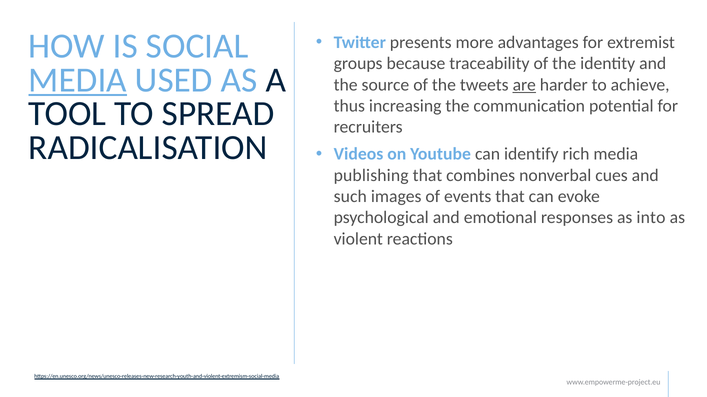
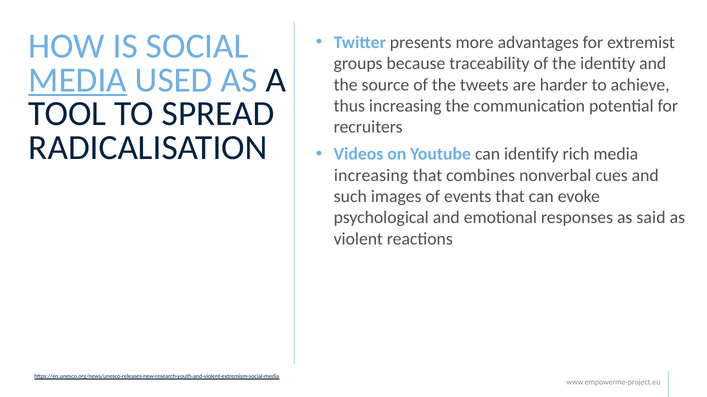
are underline: present -> none
publishing at (371, 176): publishing -> increasing
into: into -> said
